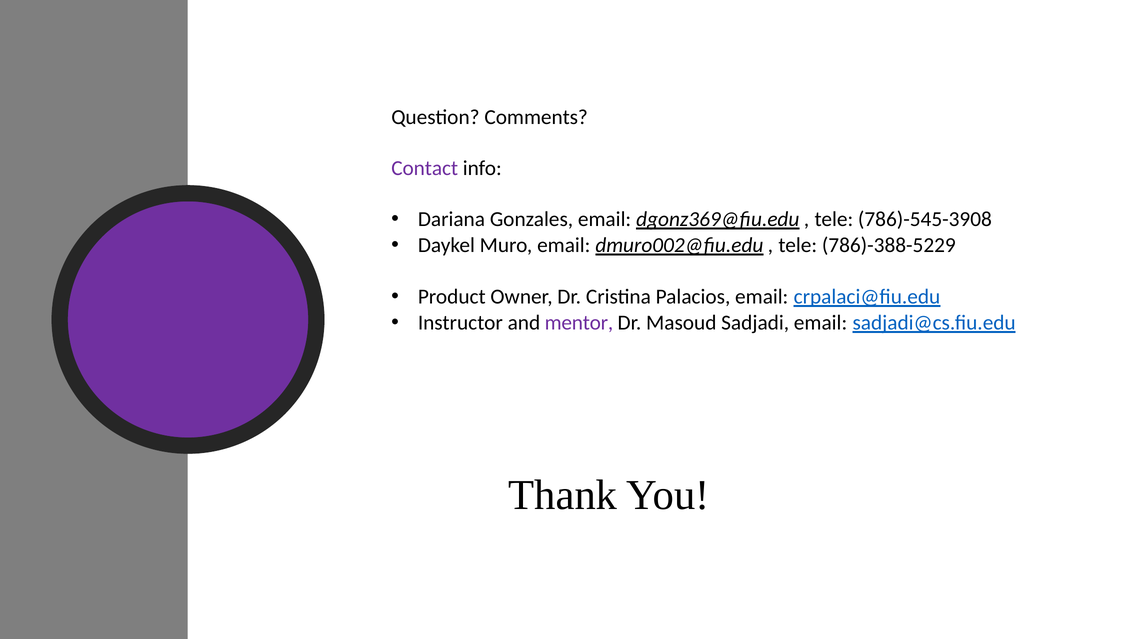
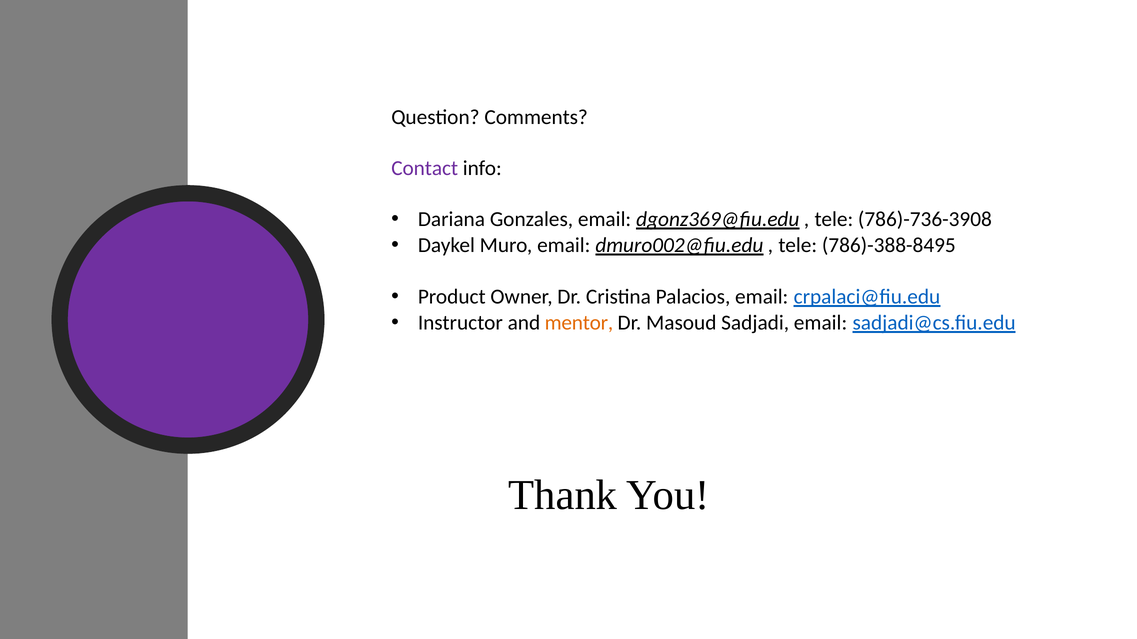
786)-545-3908: 786)-545-3908 -> 786)-736-3908
786)-388-5229: 786)-388-5229 -> 786)-388-8495
mentor colour: purple -> orange
